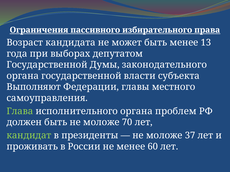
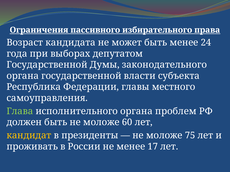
13: 13 -> 24
Выполняют: Выполняют -> Республика
70: 70 -> 60
кандидат colour: light green -> yellow
37: 37 -> 75
60: 60 -> 17
